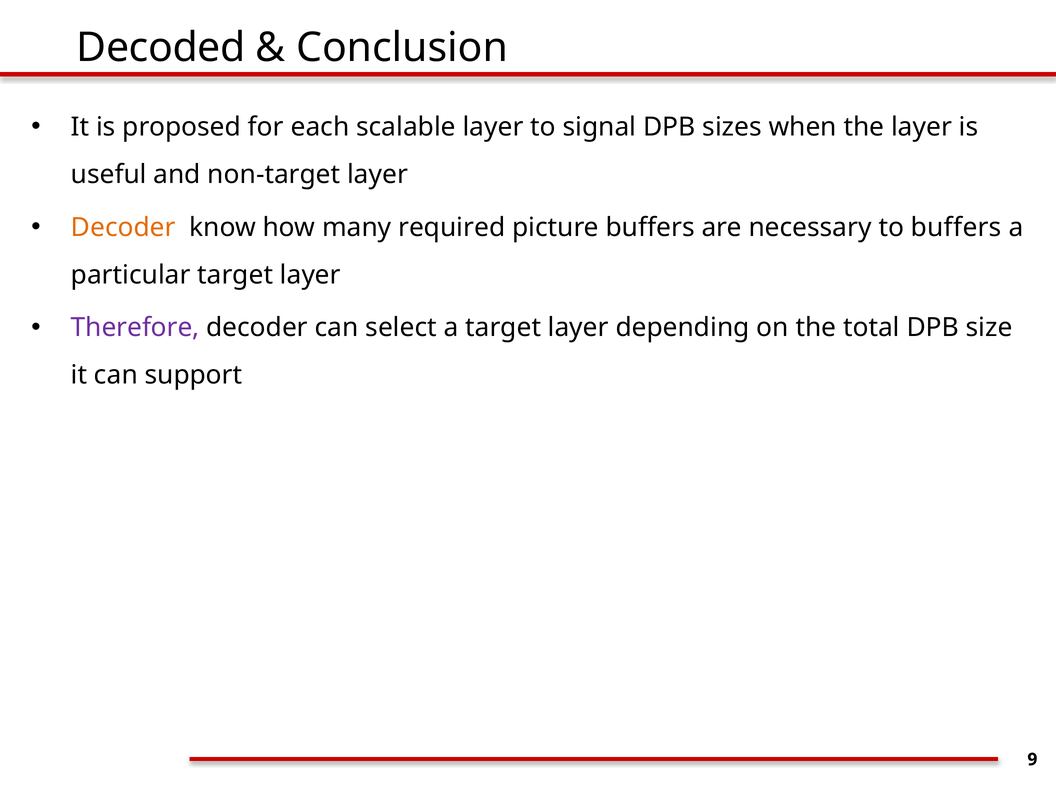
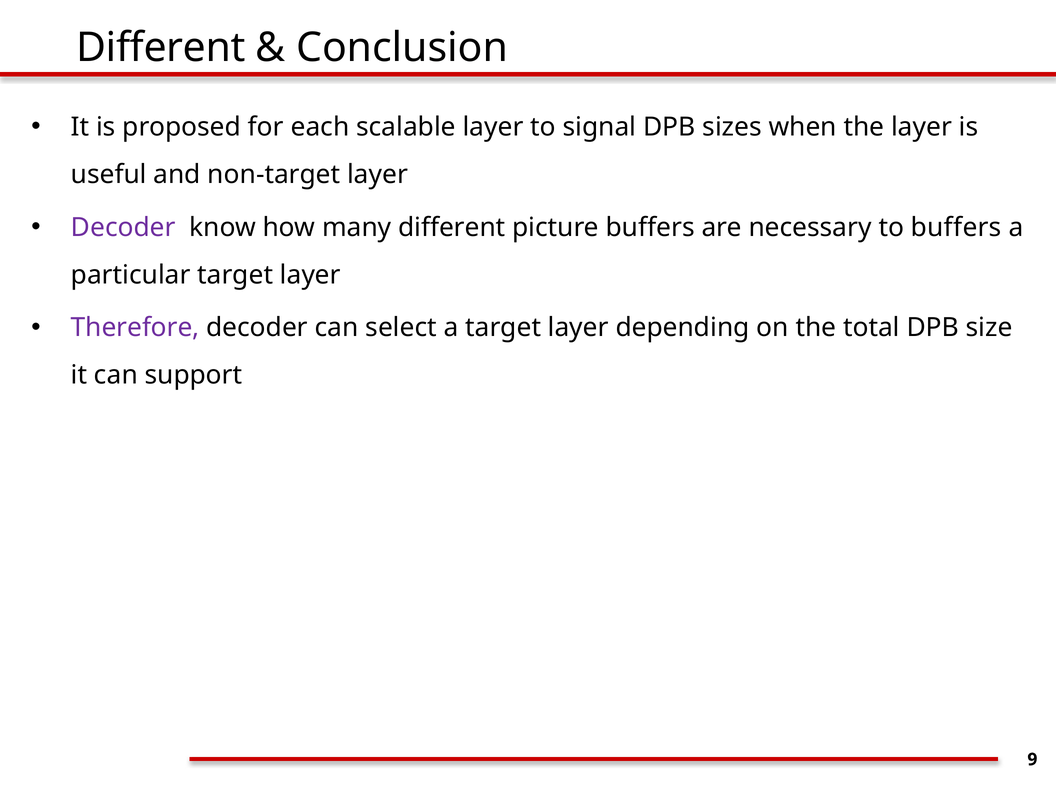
Decoded at (161, 47): Decoded -> Different
Decoder at (123, 227) colour: orange -> purple
many required: required -> different
